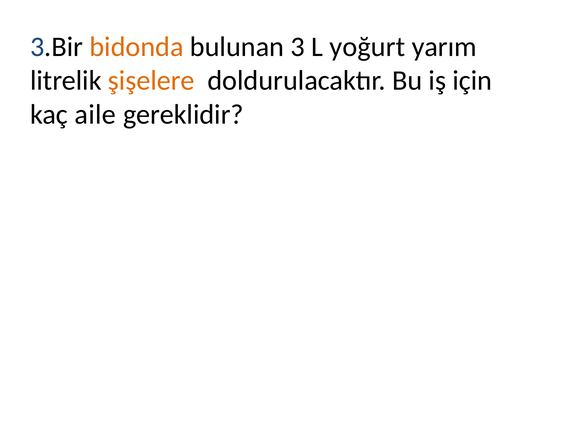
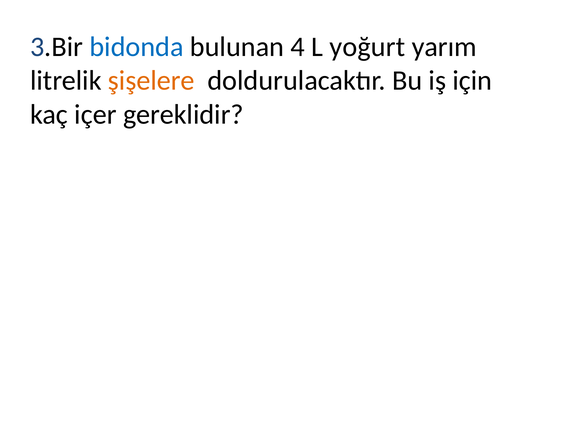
bidonda colour: orange -> blue
3: 3 -> 4
aile: aile -> içer
